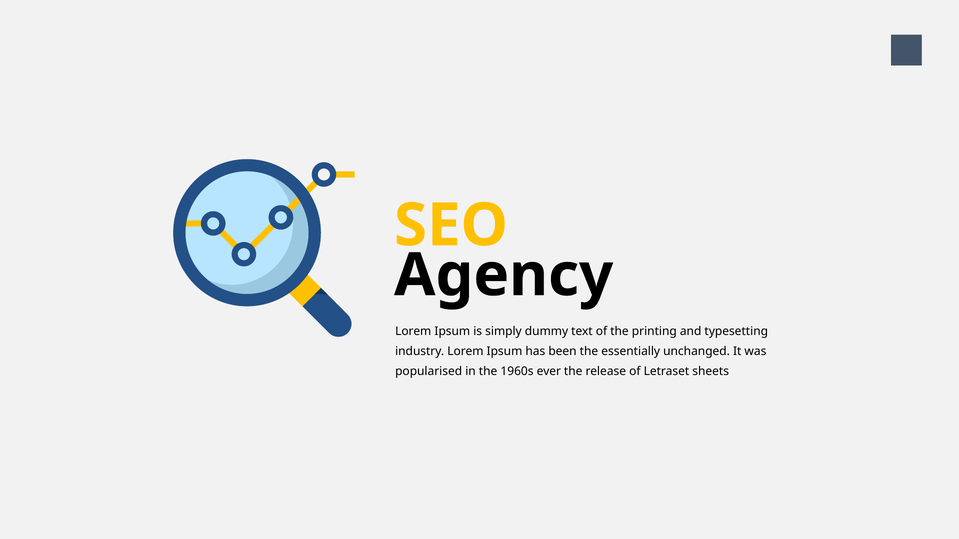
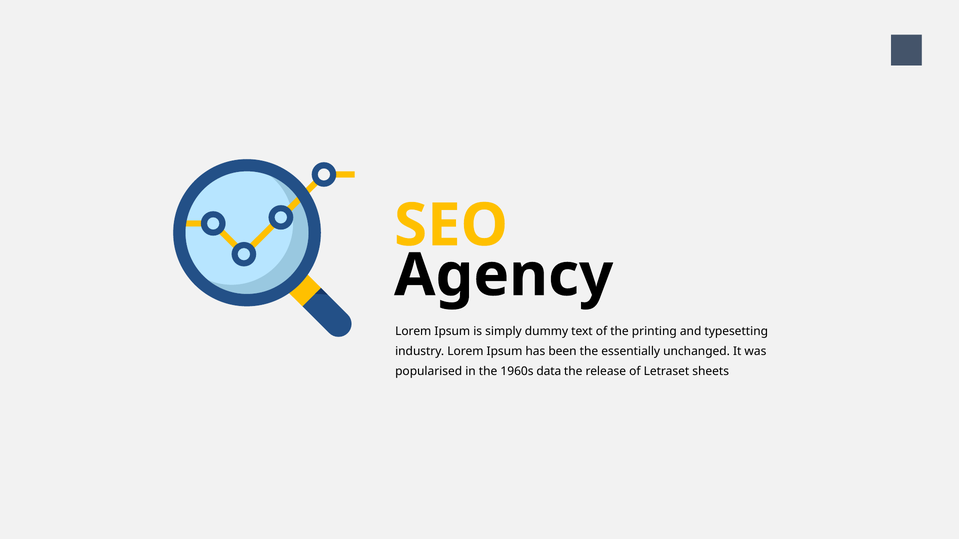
ever: ever -> data
